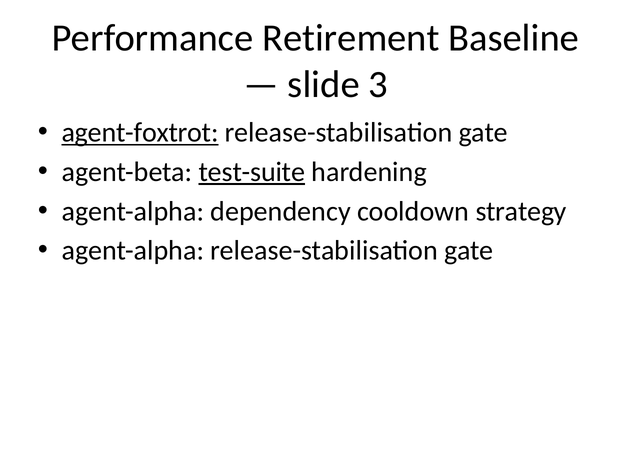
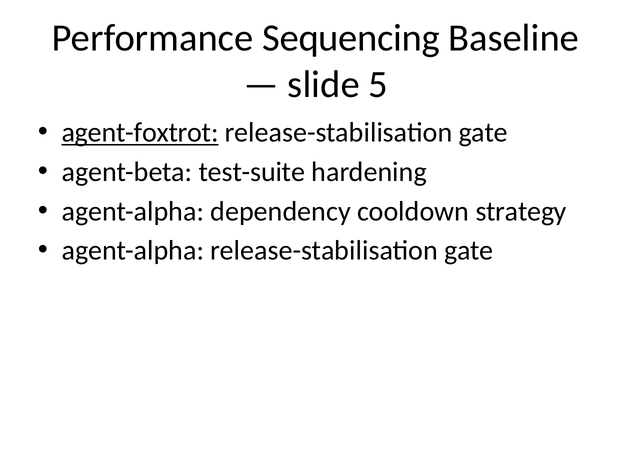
Retirement: Retirement -> Sequencing
3: 3 -> 5
test-suite underline: present -> none
